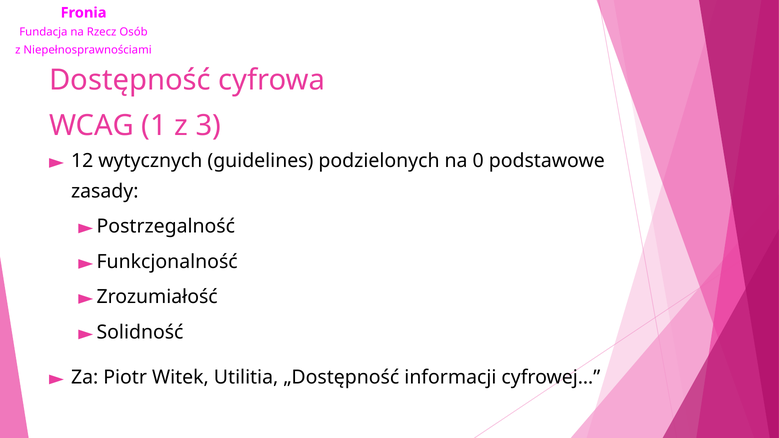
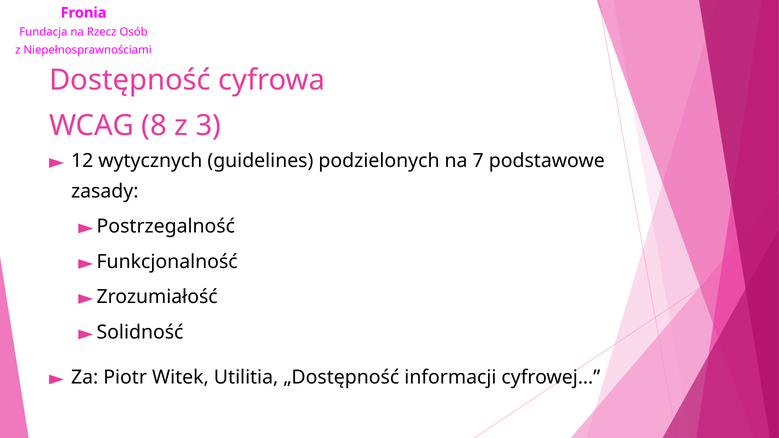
1: 1 -> 8
0: 0 -> 7
